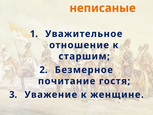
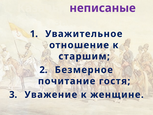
неписаные colour: orange -> purple
